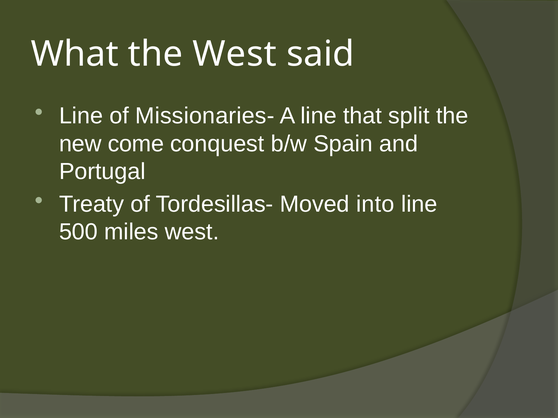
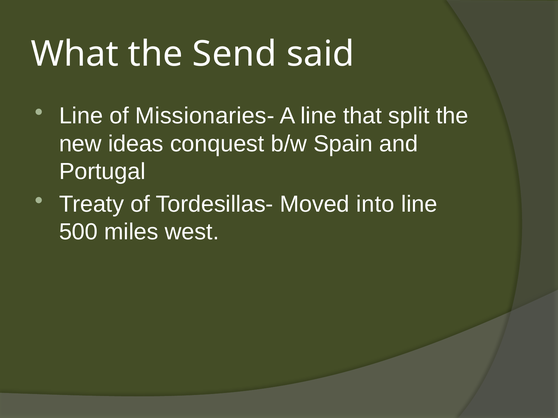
the West: West -> Send
come: come -> ideas
